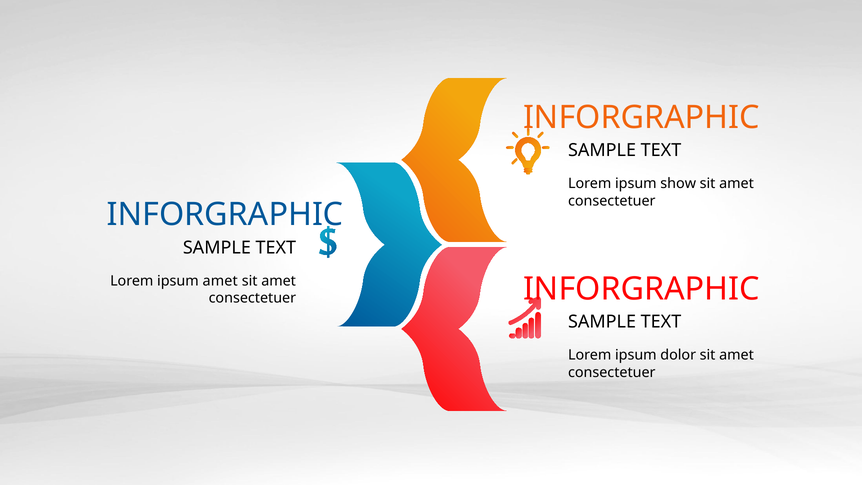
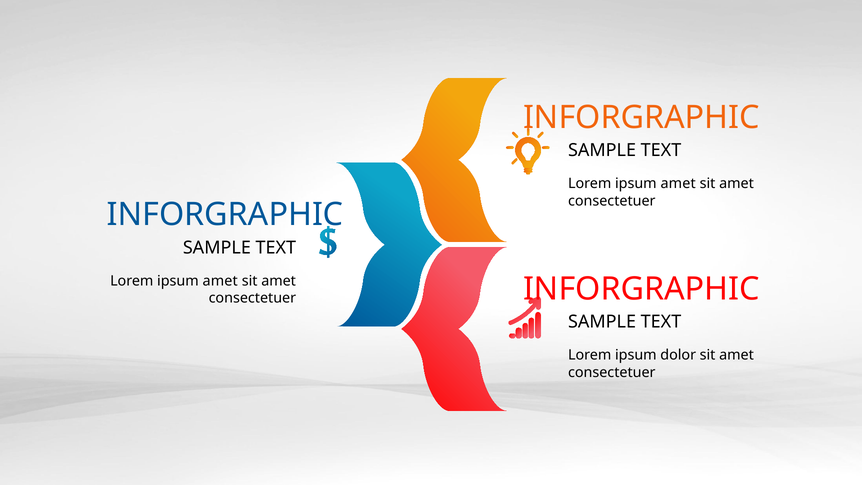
show at (678, 184): show -> amet
